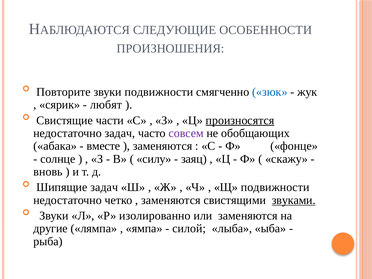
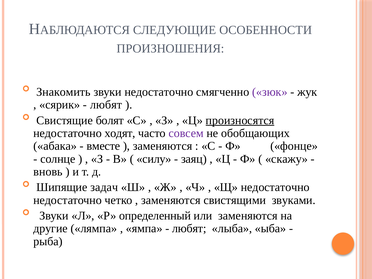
Повторите: Повторите -> Знакомить
звуки подвижности: подвижности -> недостаточно
зюк colour: blue -> purple
части: части -> болят
недостаточно задач: задач -> ходят
Щ подвижности: подвижности -> недостаточно
звуками underline: present -> none
изолированно: изолированно -> определенный
силой at (189, 229): силой -> любят
